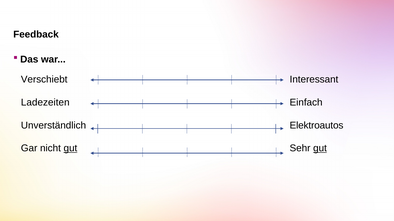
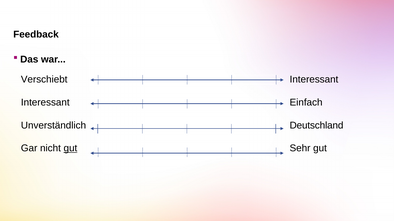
Ladezeiten at (45, 103): Ladezeiten -> Interessant
Elektroautos: Elektroautos -> Deutschland
gut at (320, 149) underline: present -> none
